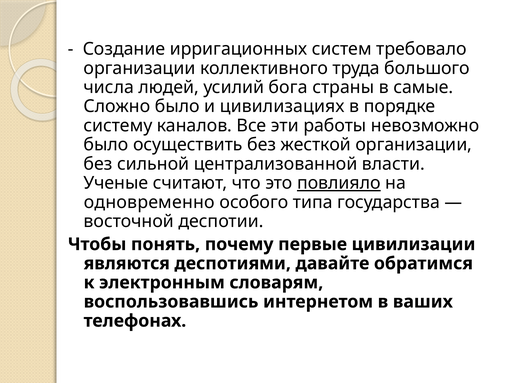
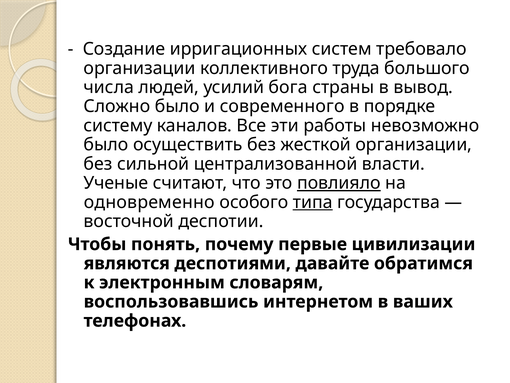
самые: самые -> вывод
цивилизациях: цивилизациях -> современного
типа underline: none -> present
